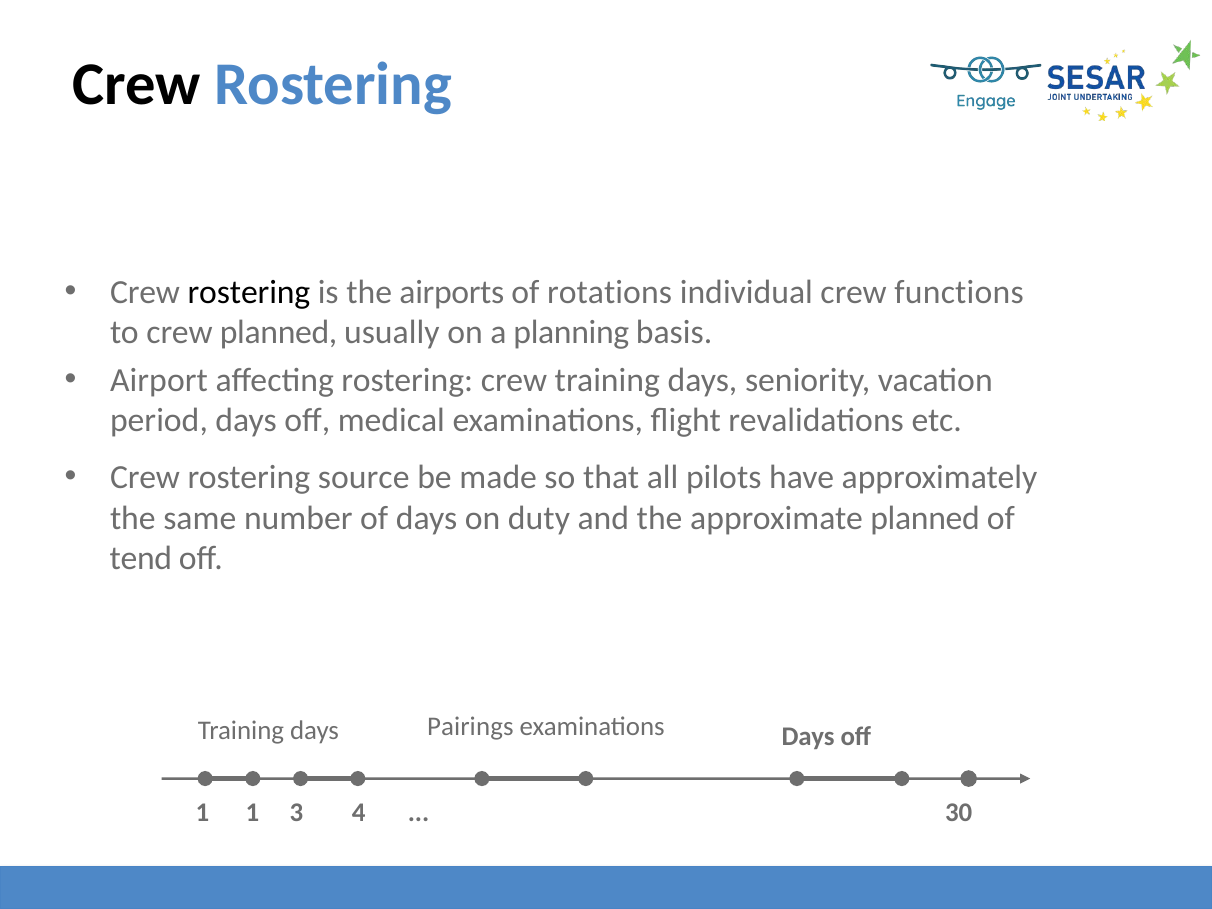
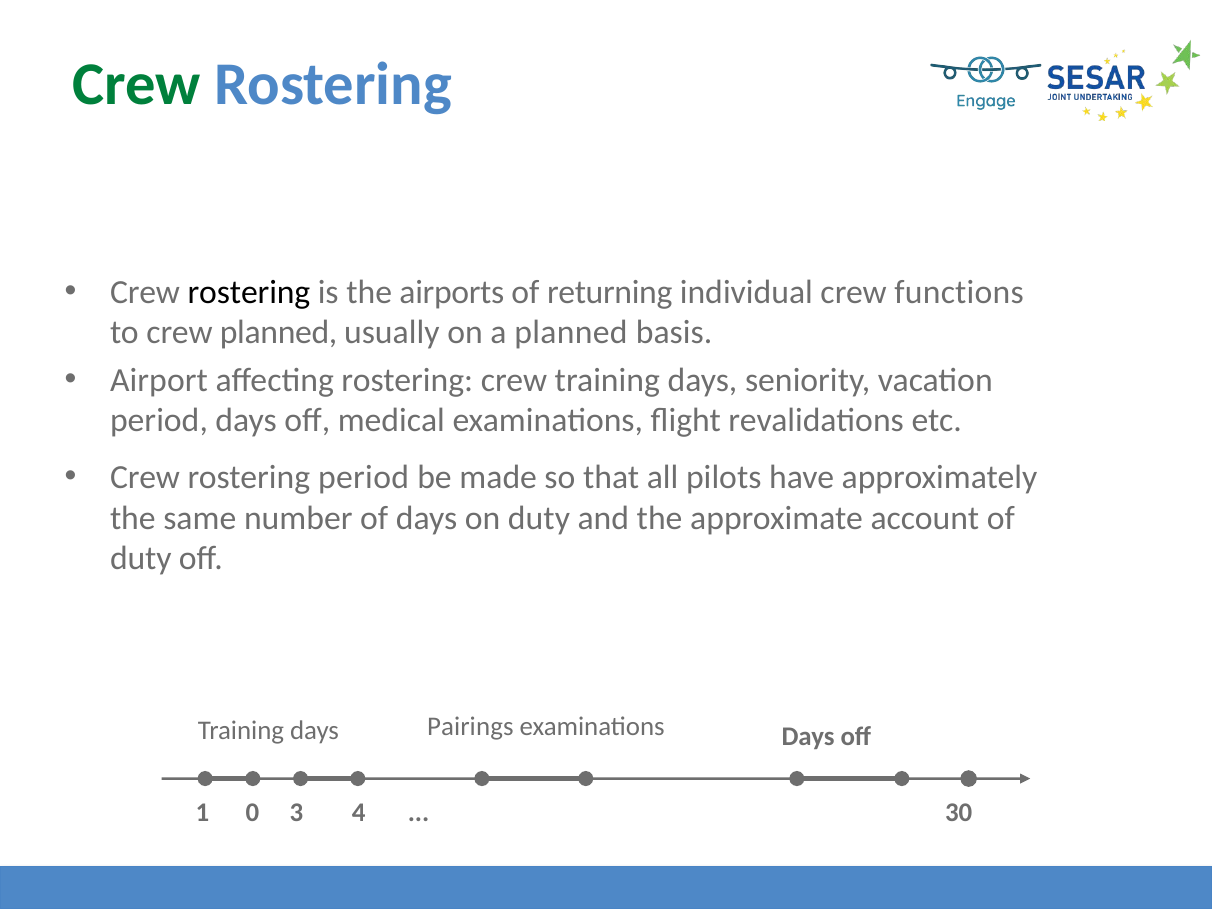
Crew at (137, 85) colour: black -> green
rotations: rotations -> returning
a planning: planning -> planned
rostering source: source -> period
approximate planned: planned -> account
tend at (141, 559): tend -> duty
1 1: 1 -> 0
